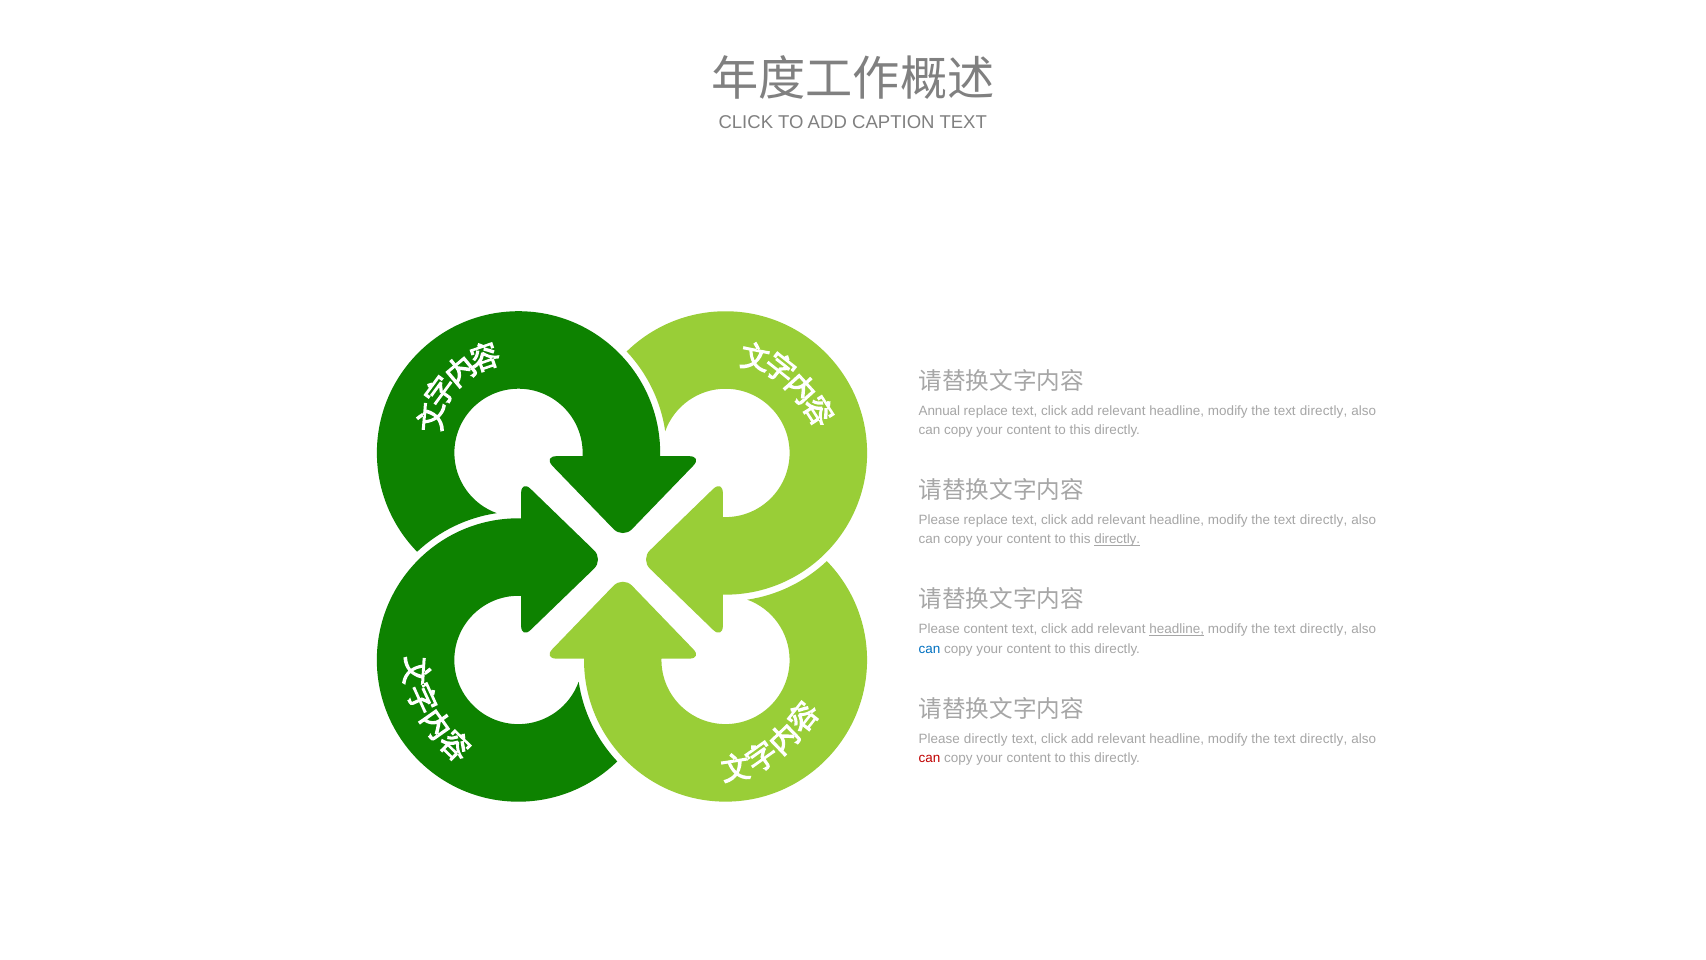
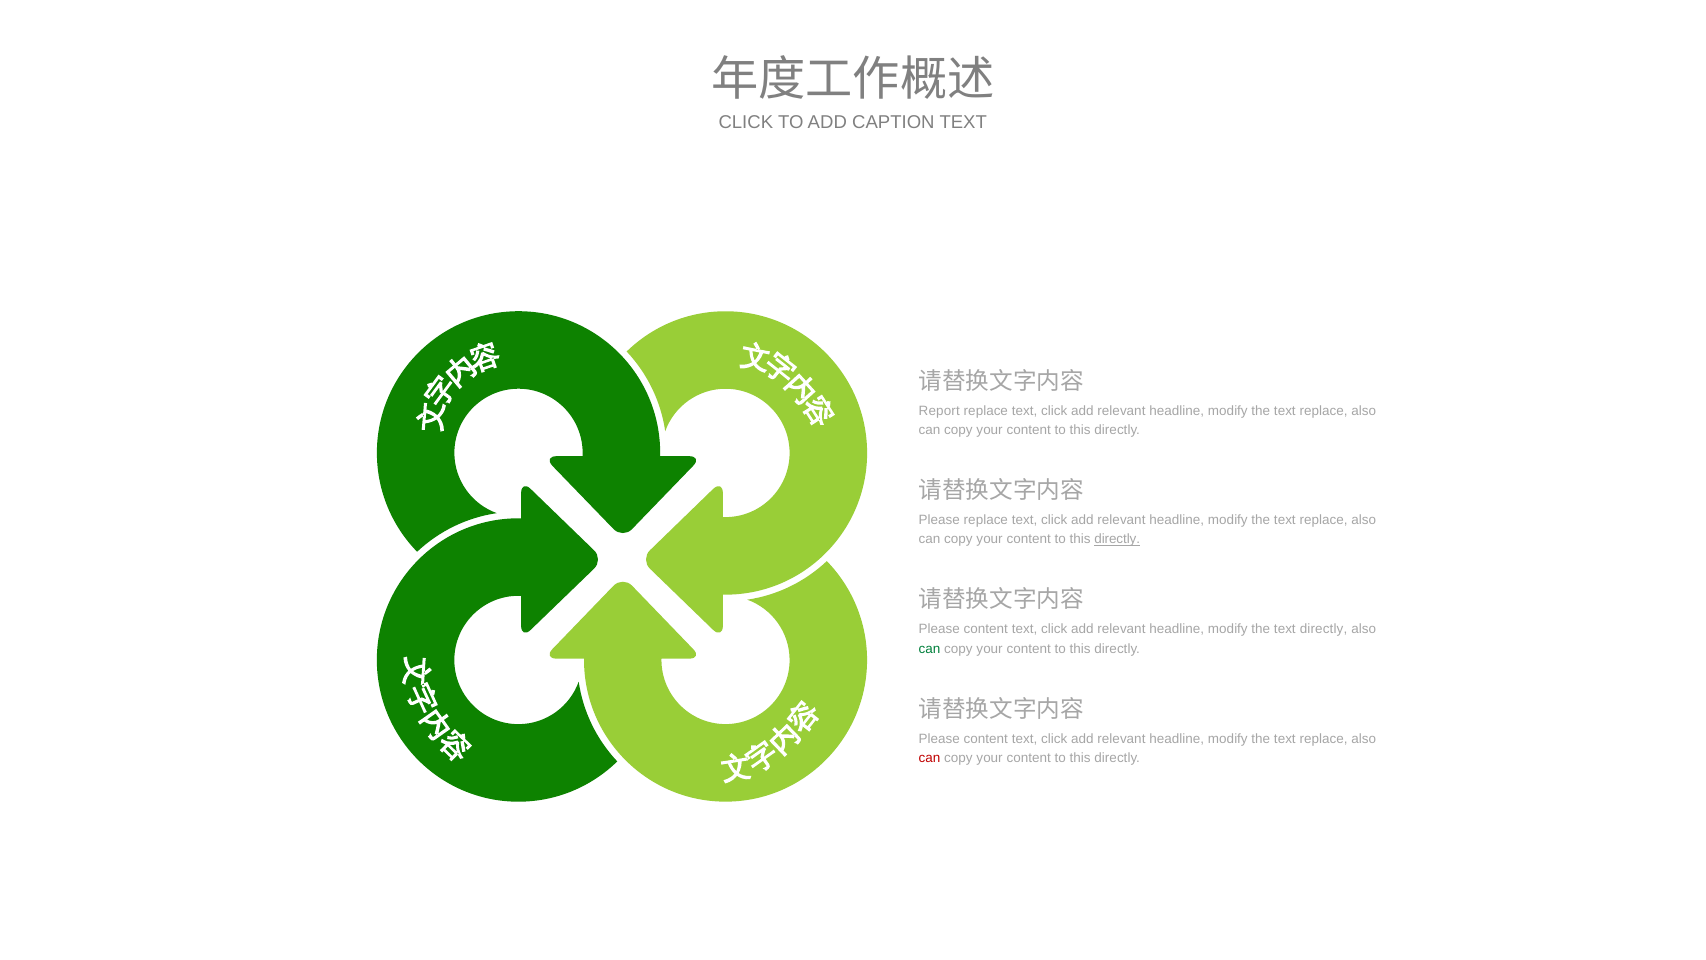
Annual: Annual -> Report
directly at (1324, 411): directly -> replace
directly at (1324, 520): directly -> replace
headline at (1177, 629) underline: present -> none
can at (930, 648) colour: blue -> green
directly at (986, 738): directly -> content
directly at (1324, 738): directly -> replace
